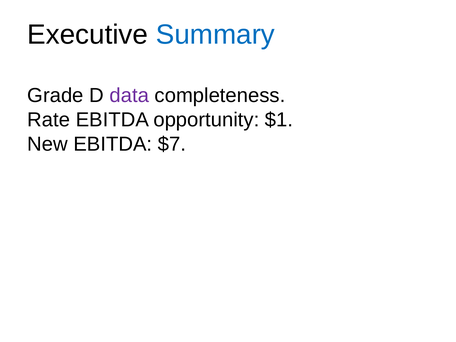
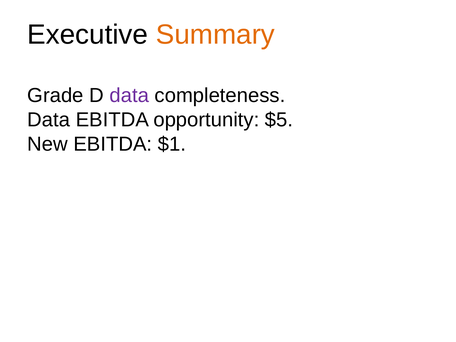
Summary colour: blue -> orange
Rate at (49, 120): Rate -> Data
$1: $1 -> $5
$7: $7 -> $1
